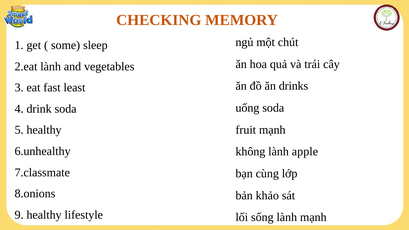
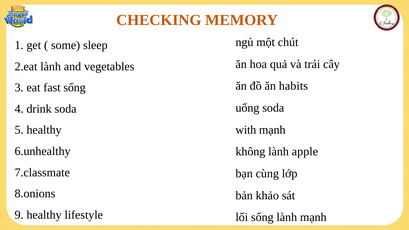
drinks: drinks -> habits
fast least: least -> sống
fruit: fruit -> with
